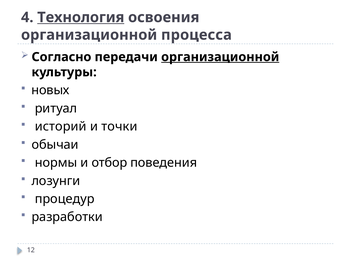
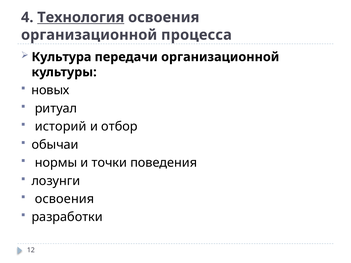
Согласно: Согласно -> Культура
организационной at (220, 57) underline: present -> none
точки: точки -> отбор
отбор: отбор -> точки
процедур at (65, 199): процедур -> освоения
